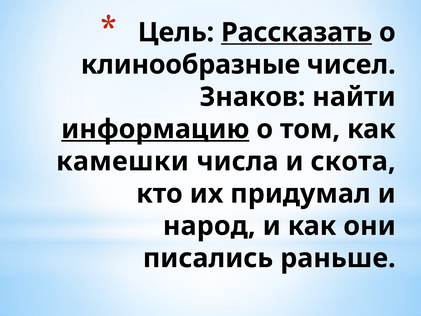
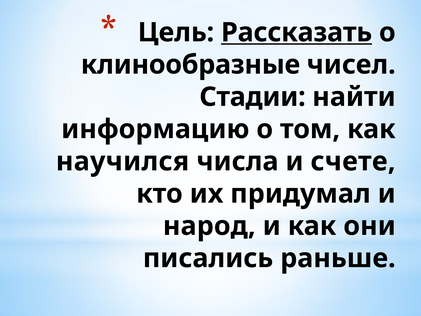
Знаков: Знаков -> Стадии
информацию underline: present -> none
камешки: камешки -> научился
скота: скота -> счете
